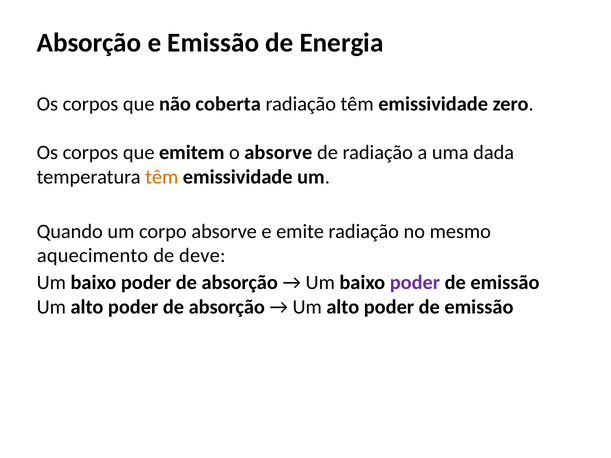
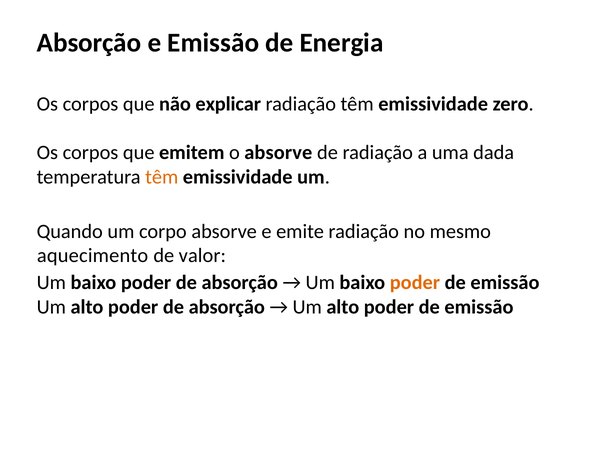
coberta: coberta -> explicar
deve: deve -> valor
poder at (415, 283) colour: purple -> orange
